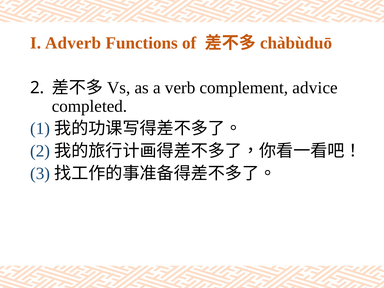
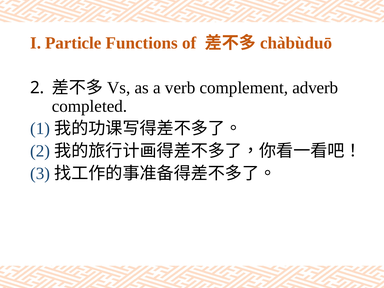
Adverb: Adverb -> Particle
advice: advice -> adverb
